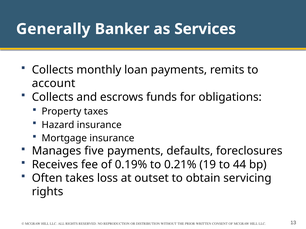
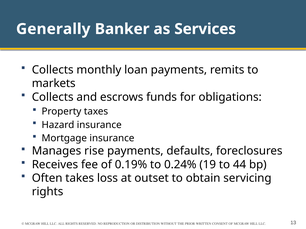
account: account -> markets
five: five -> rise
0.21%: 0.21% -> 0.24%
